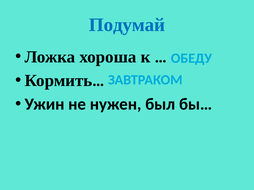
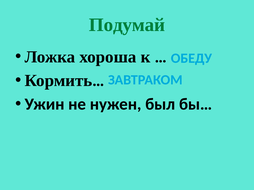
Подумай colour: blue -> green
